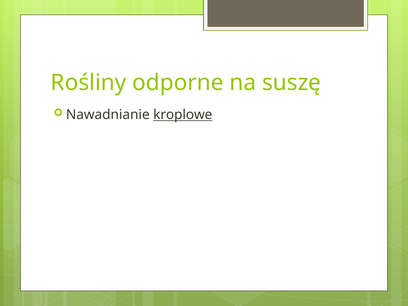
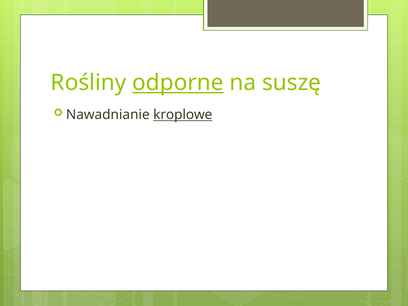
odporne underline: none -> present
